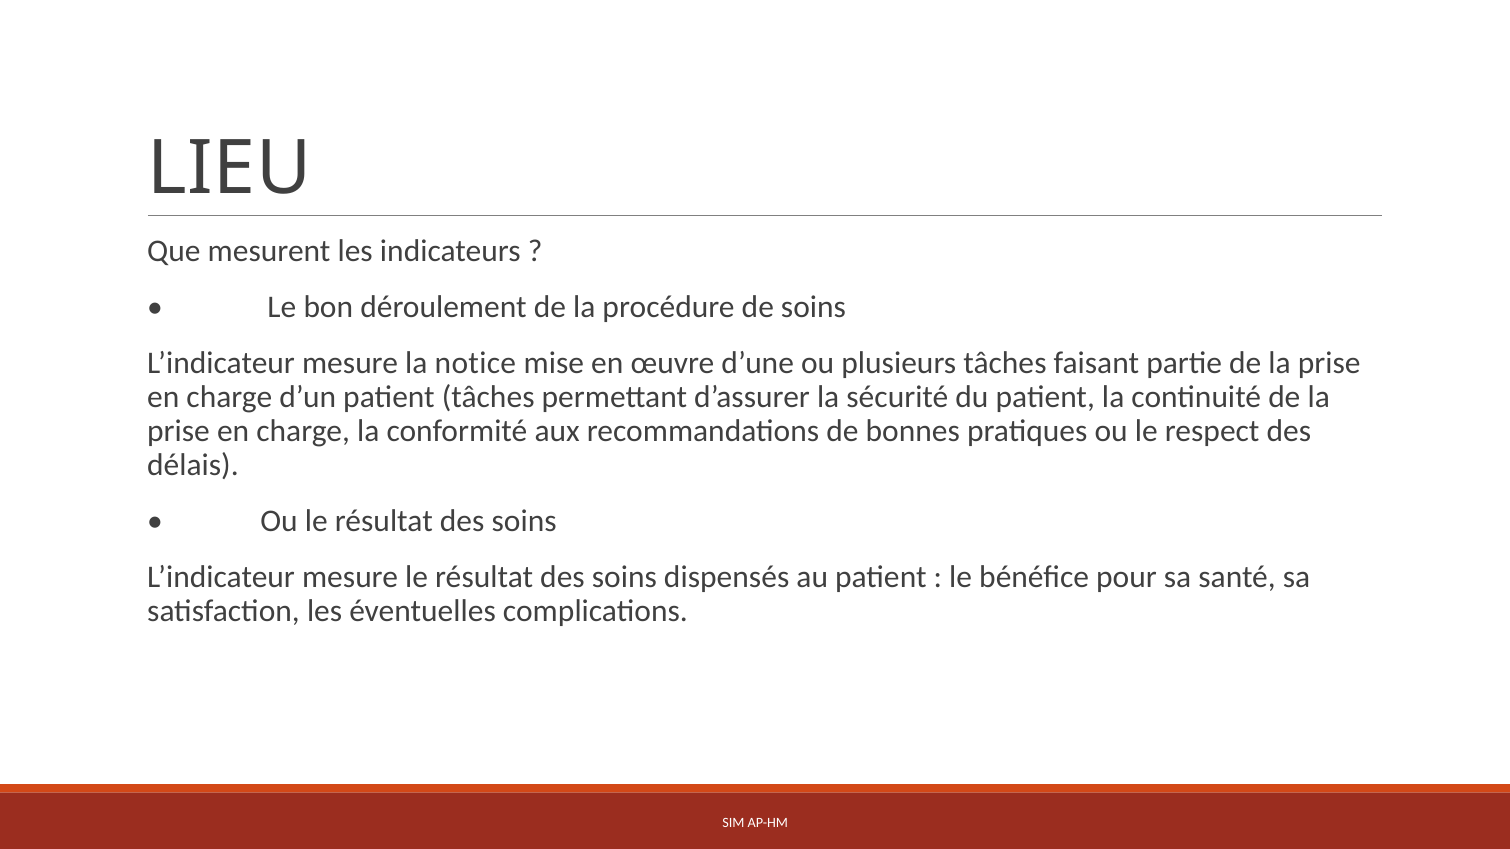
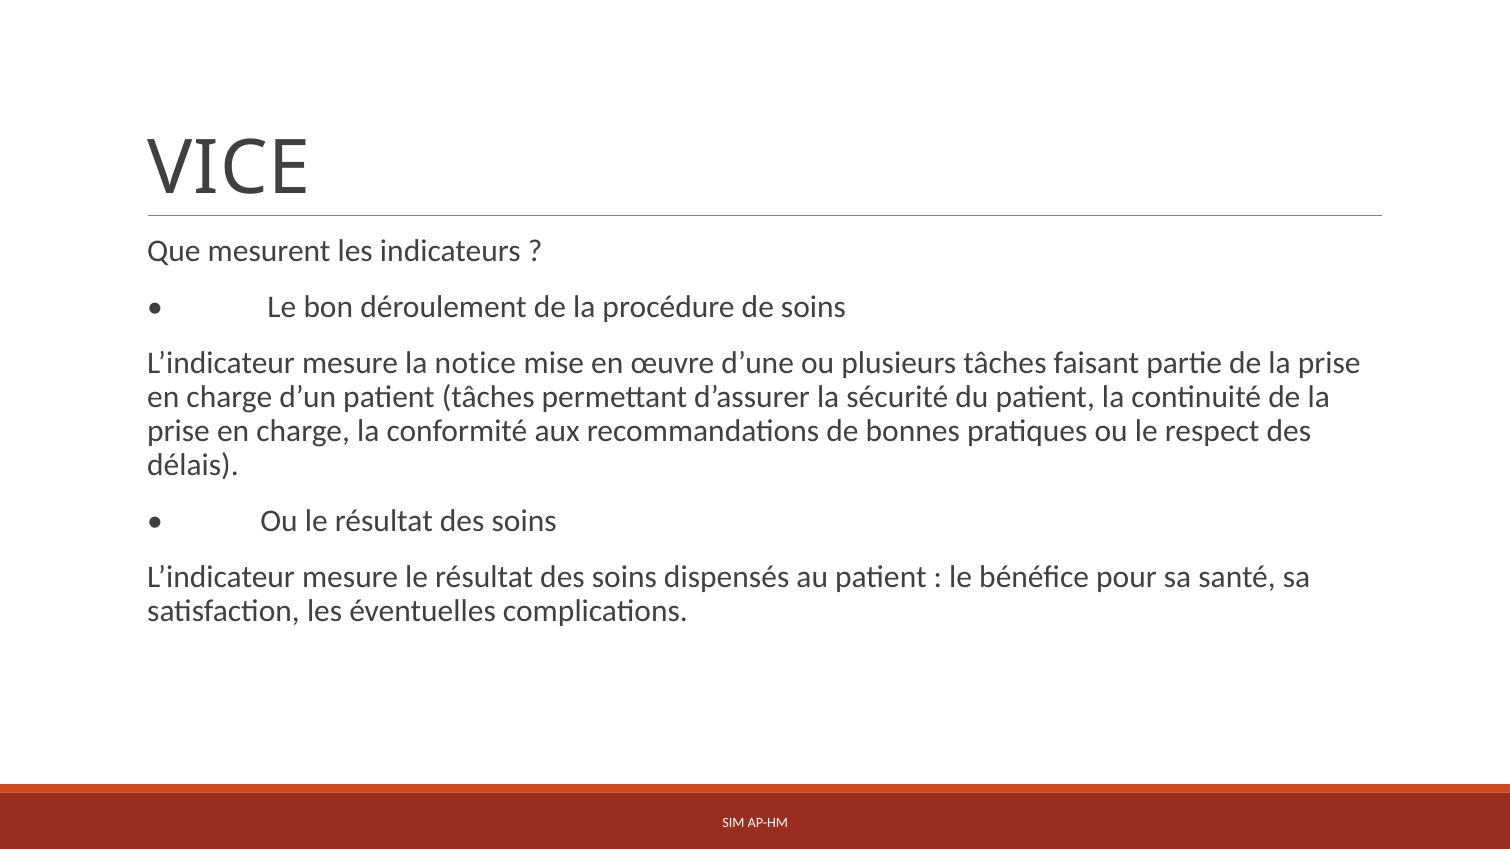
LIEU: LIEU -> VICE
